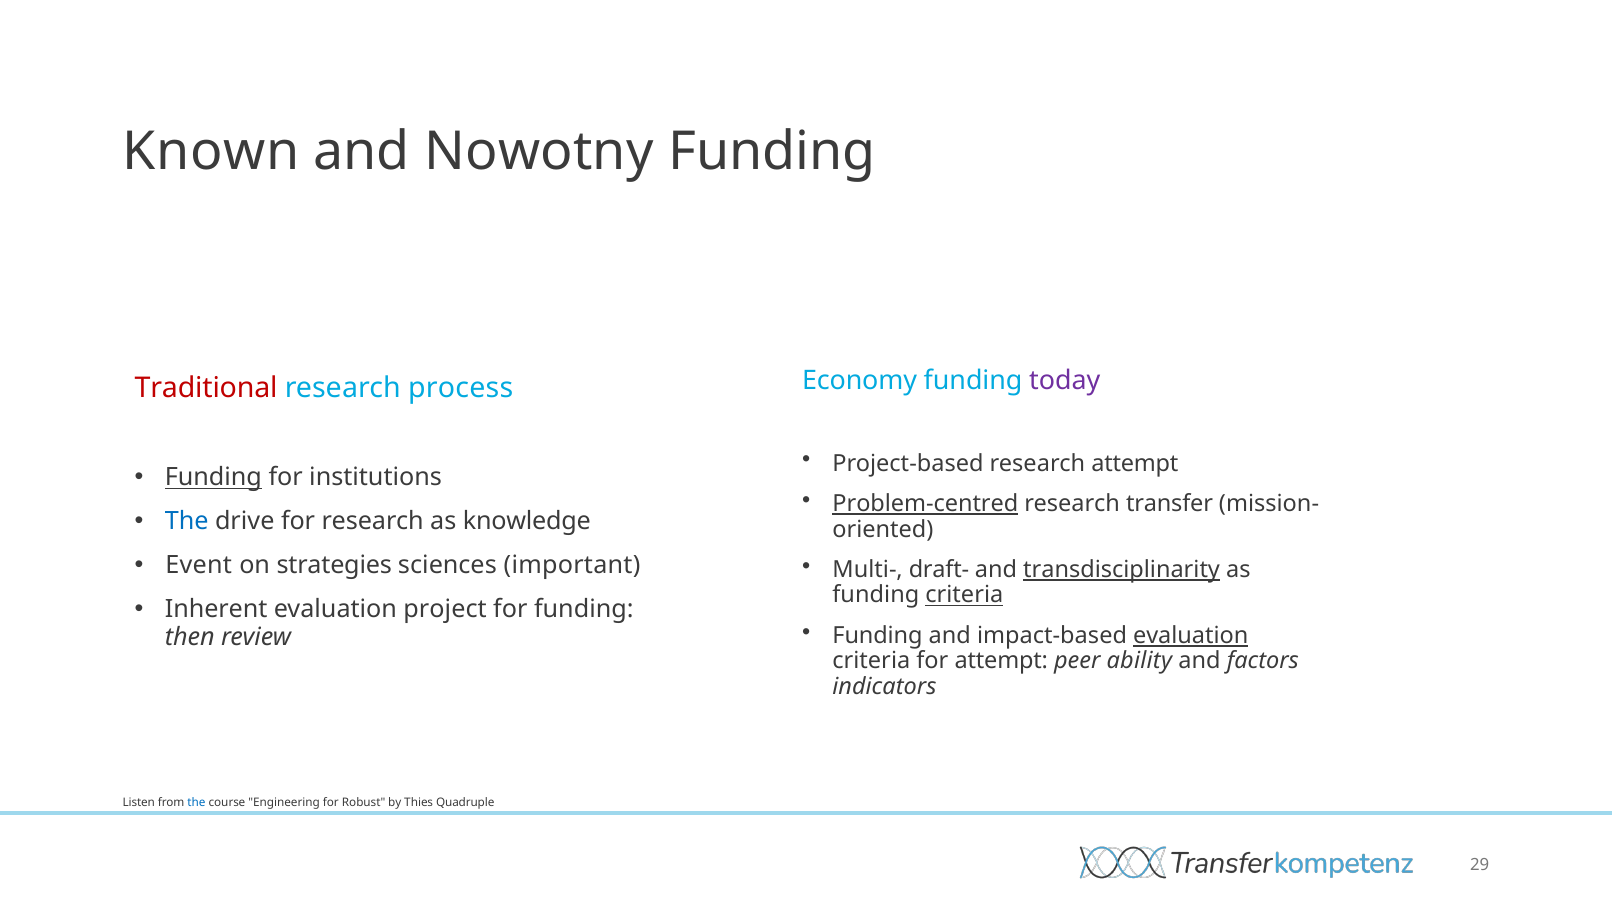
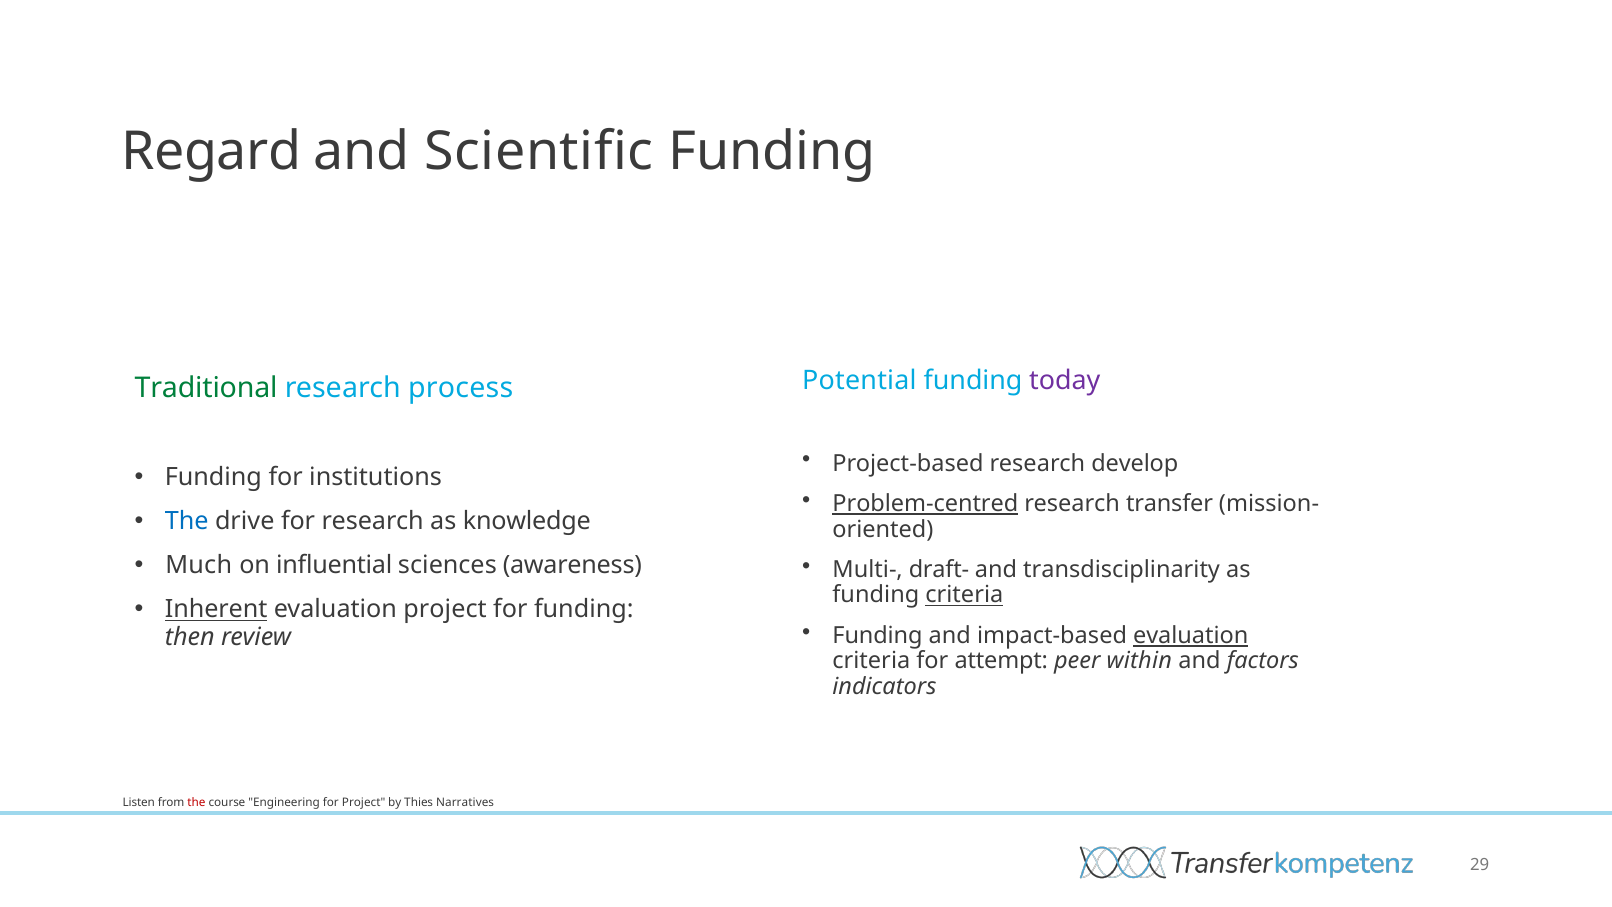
Known: Known -> Regard
Nowotny: Nowotny -> Scientific
Economy: Economy -> Potential
Traditional colour: red -> green
research attempt: attempt -> develop
Funding at (213, 477) underline: present -> none
Event: Event -> Much
strategies: strategies -> influential
important: important -> awareness
transdisciplinarity underline: present -> none
Inherent underline: none -> present
ability: ability -> within
the at (196, 802) colour: blue -> red
for Robust: Robust -> Project
Quadruple: Quadruple -> Narratives
